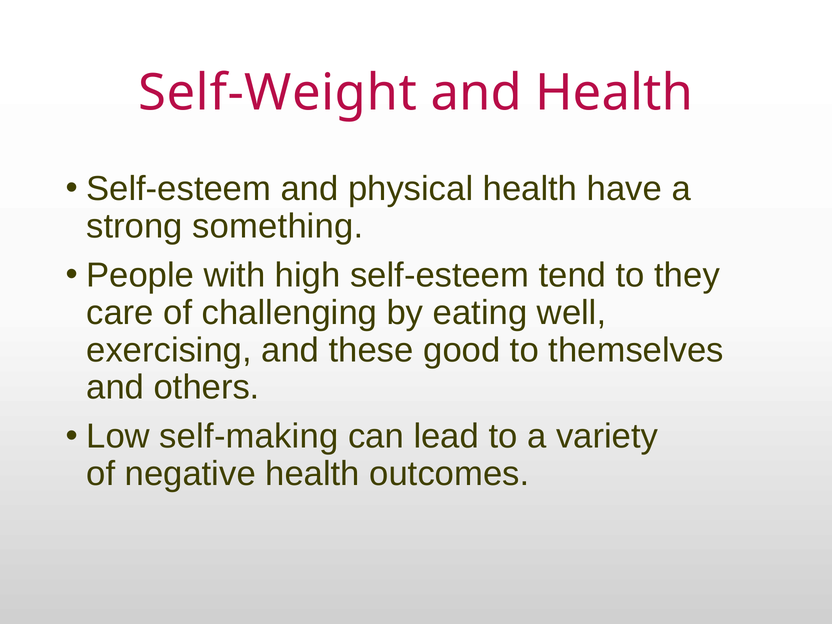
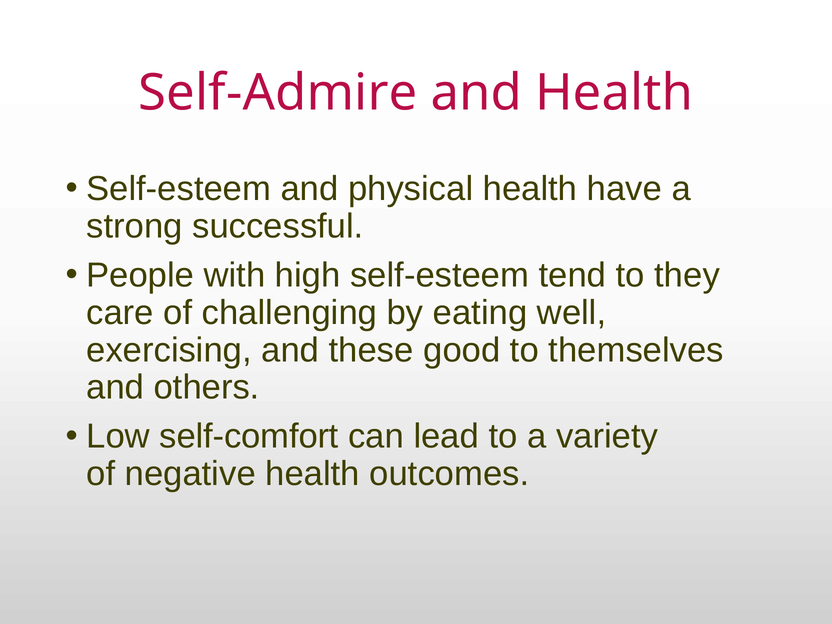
Self-Weight: Self-Weight -> Self-Admire
something: something -> successful
self-making: self-making -> self-comfort
